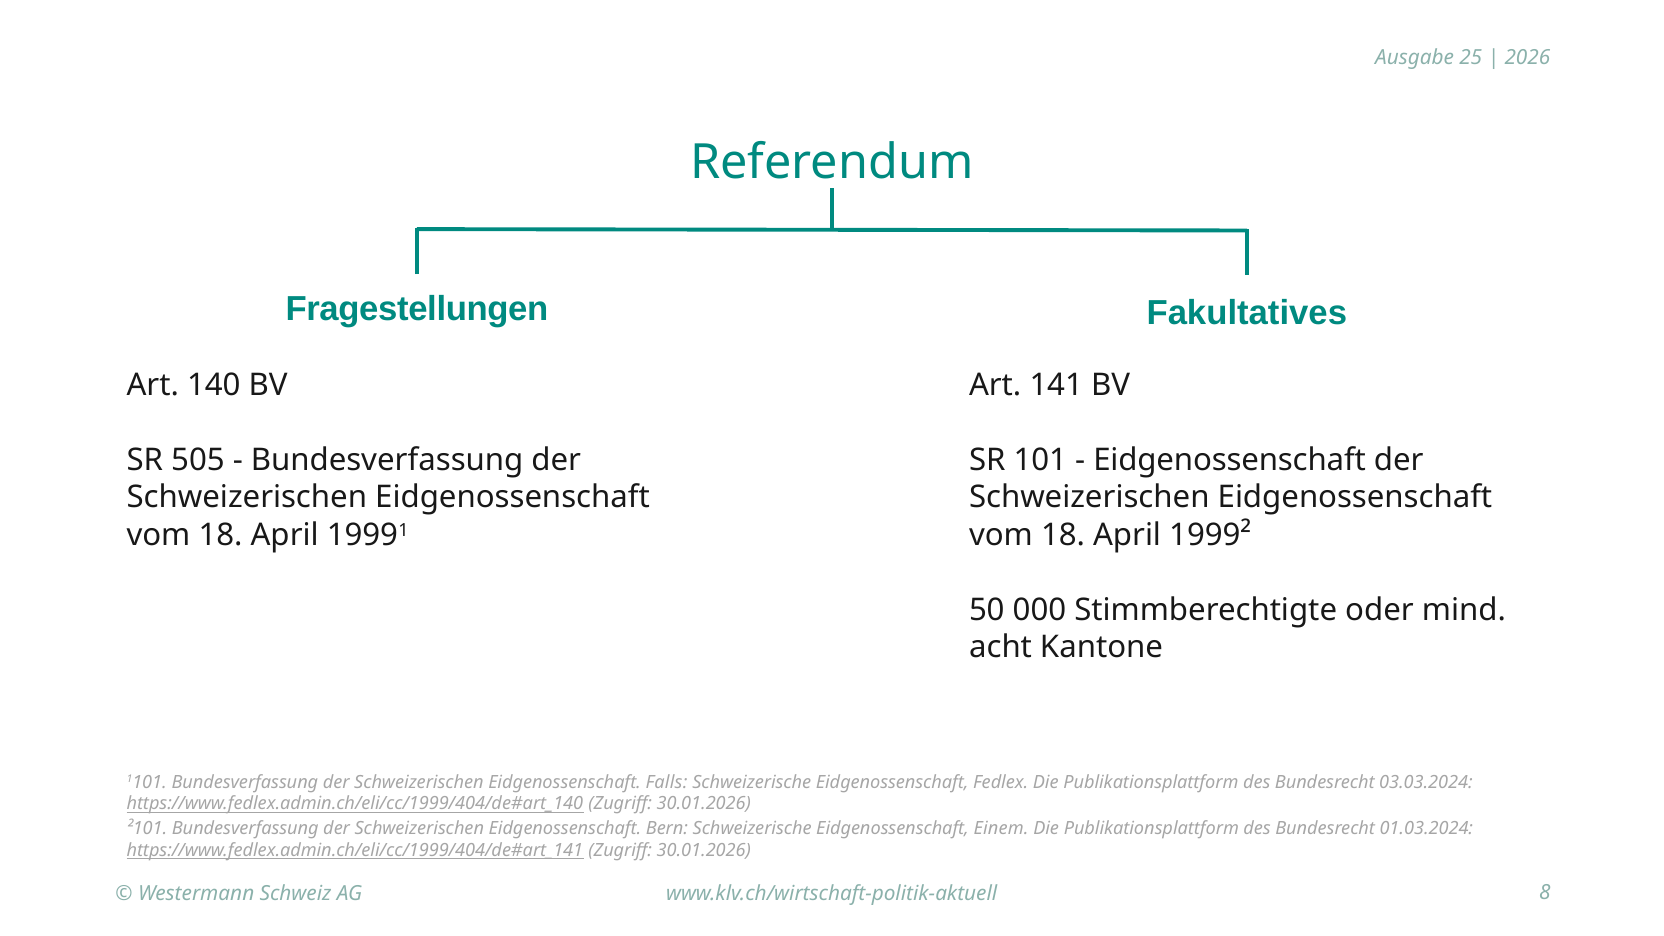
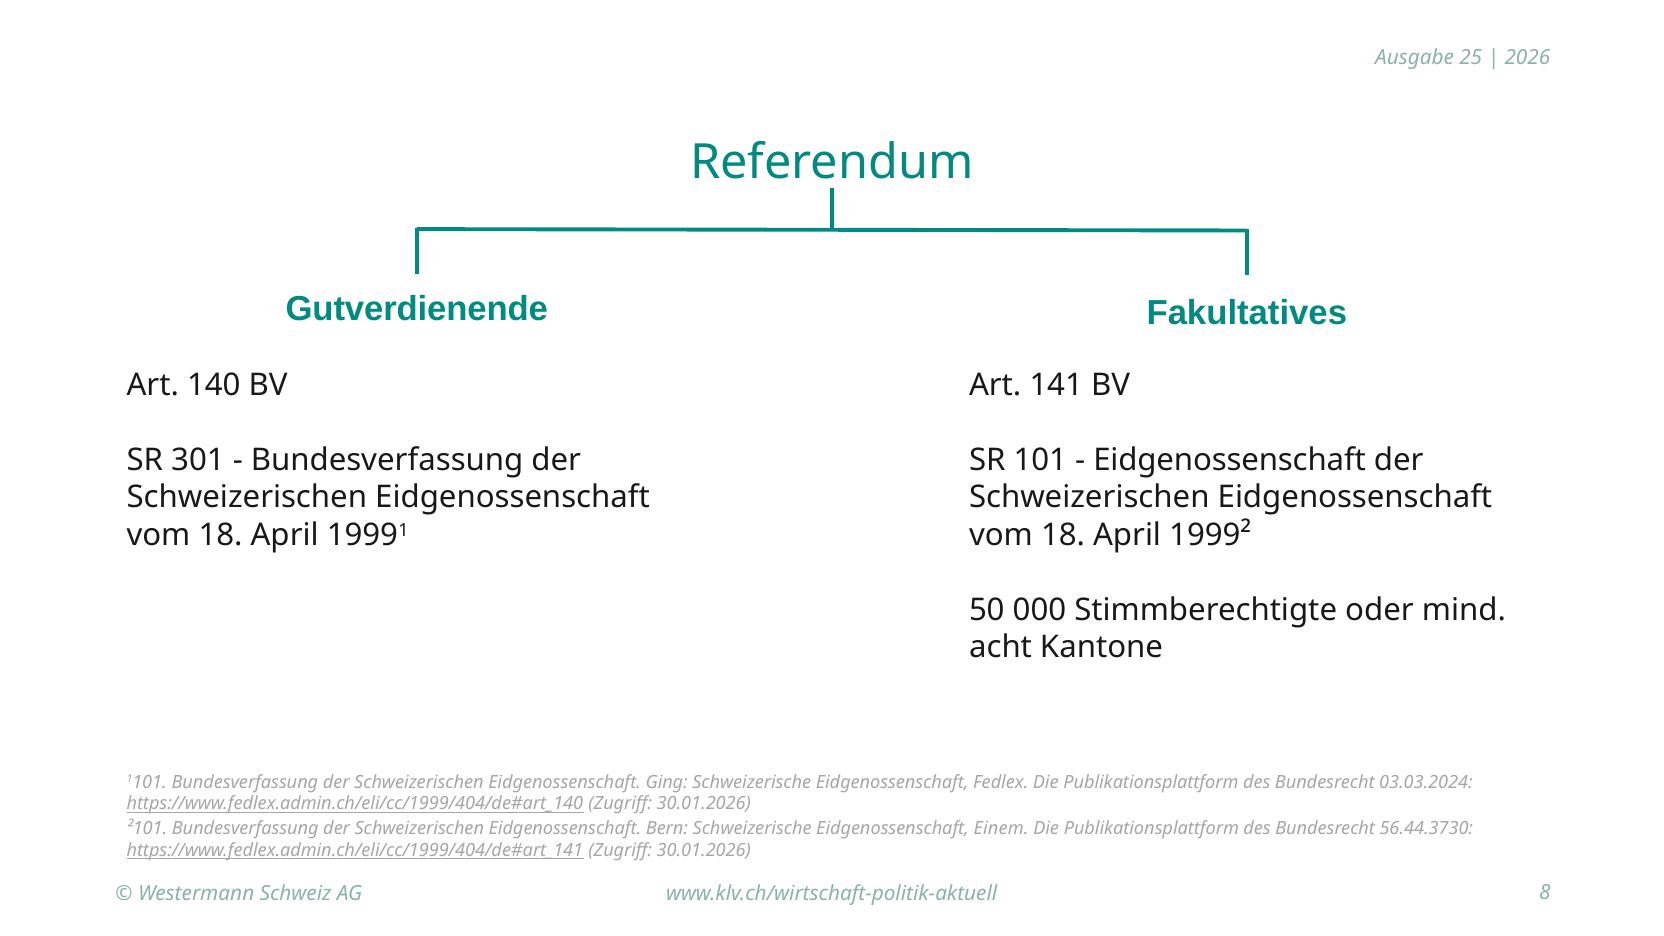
Fragestellungen: Fragestellungen -> Gutverdienende
505: 505 -> 301
Falls: Falls -> Ging
01.03.2024: 01.03.2024 -> 56.44.3730
